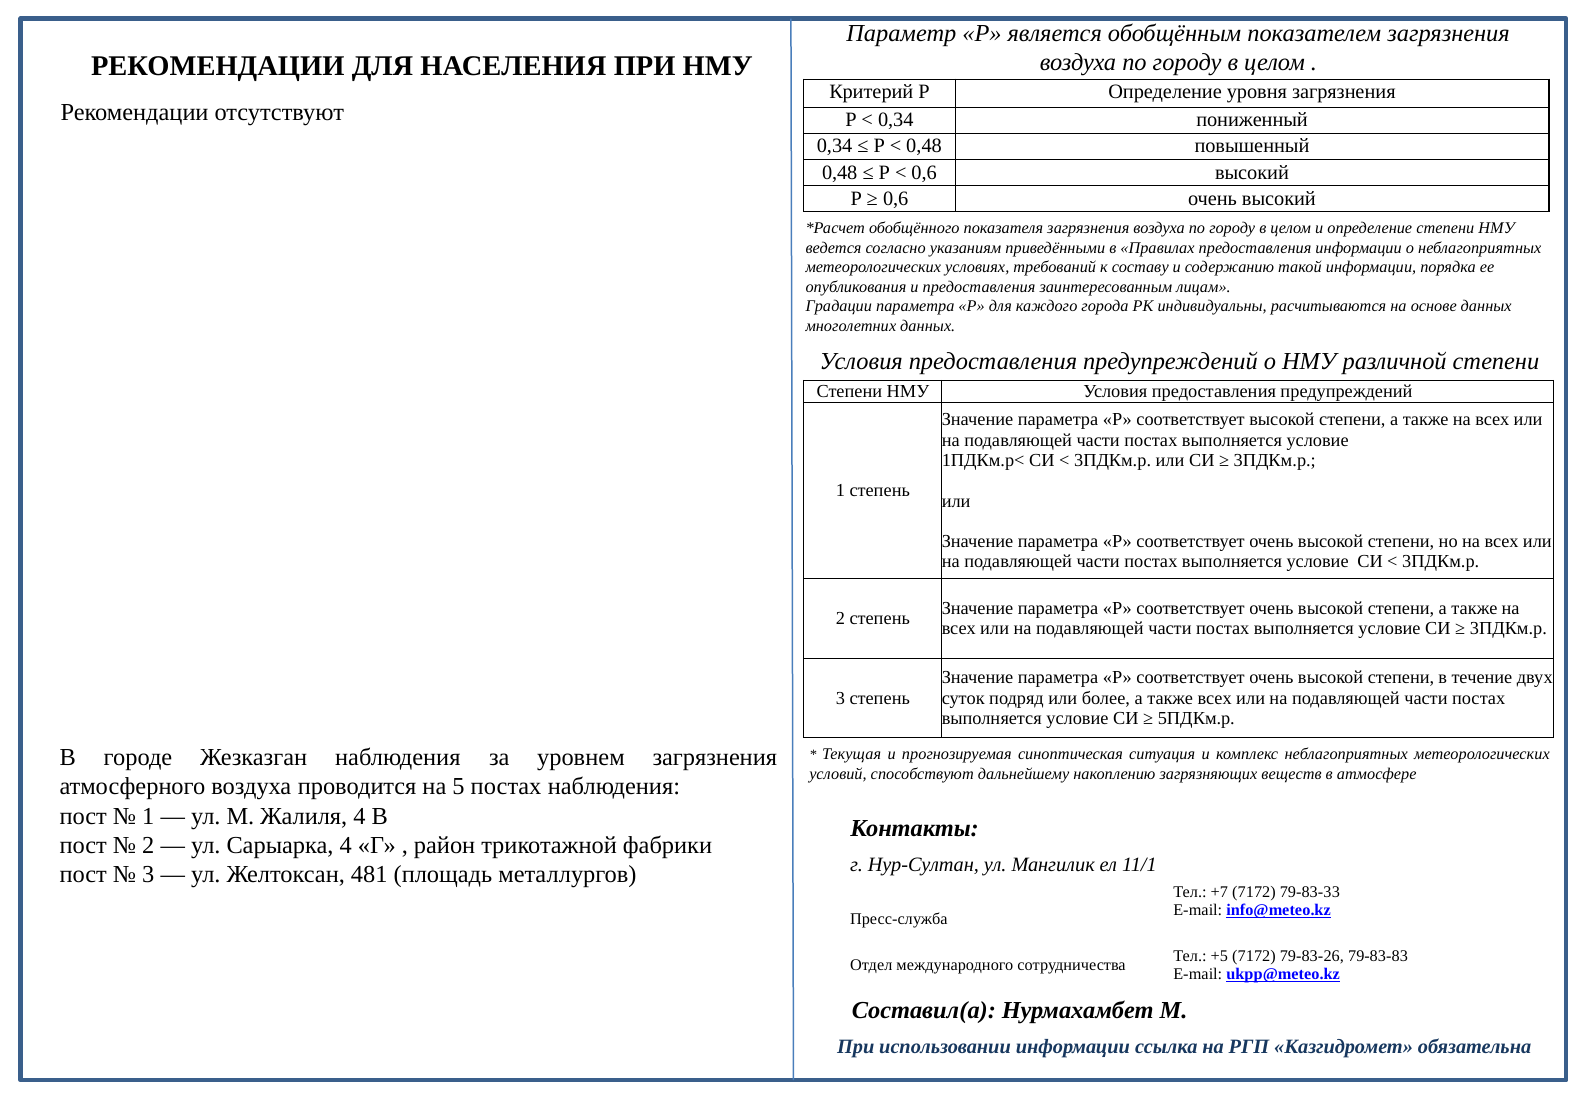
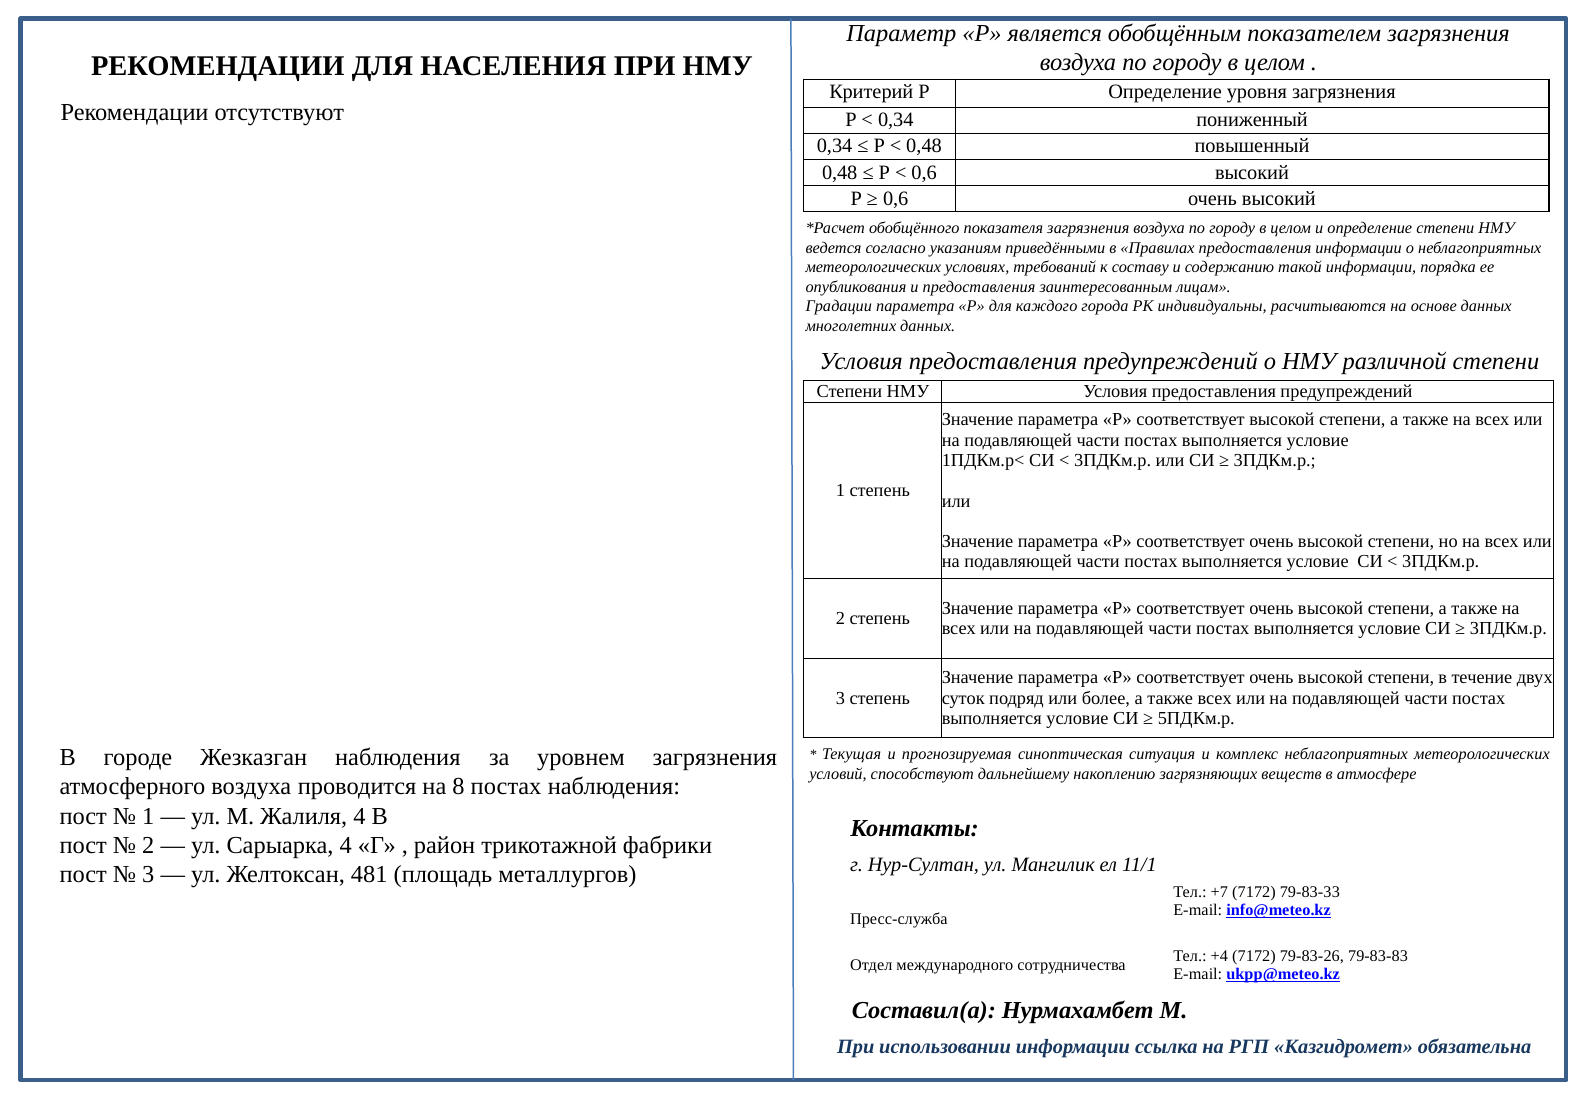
5: 5 -> 8
+5: +5 -> +4
